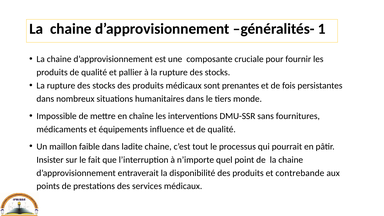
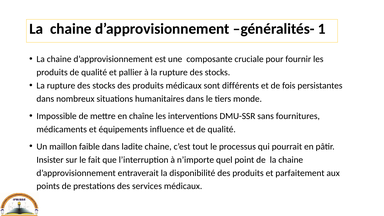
prenantes: prenantes -> différents
contrebande: contrebande -> parfaitement
